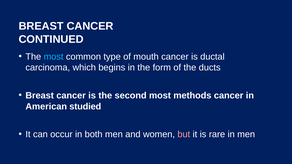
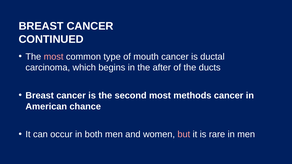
most at (54, 57) colour: light blue -> pink
form: form -> after
studied: studied -> chance
